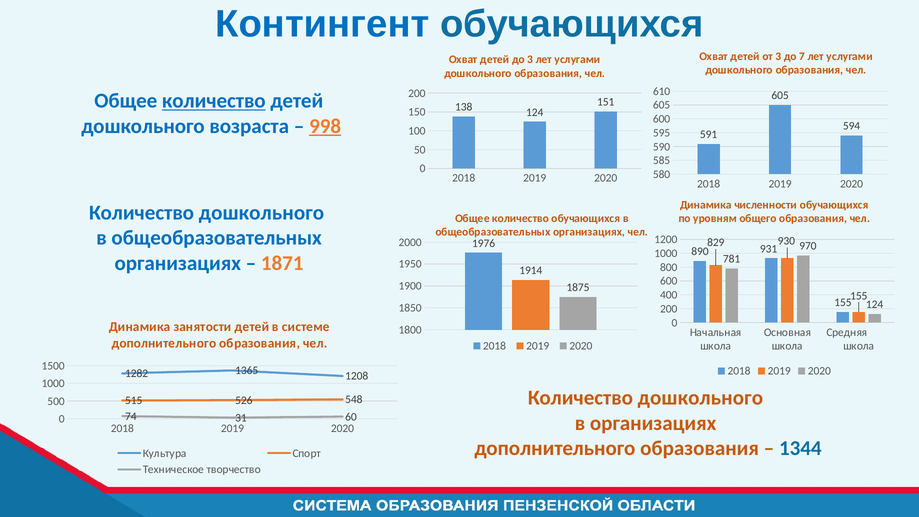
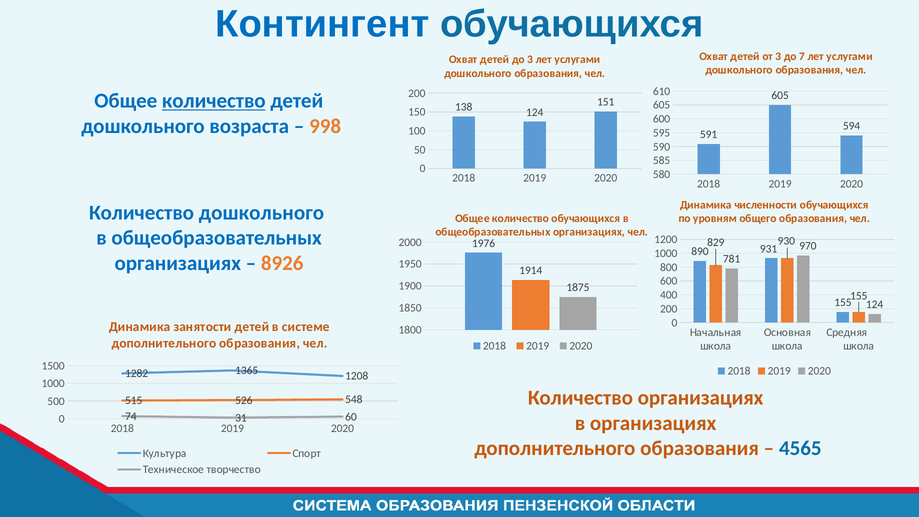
998 underline: present -> none
1871: 1871 -> 8926
дошкольного at (700, 398): дошкольного -> организациях
1344: 1344 -> 4565
